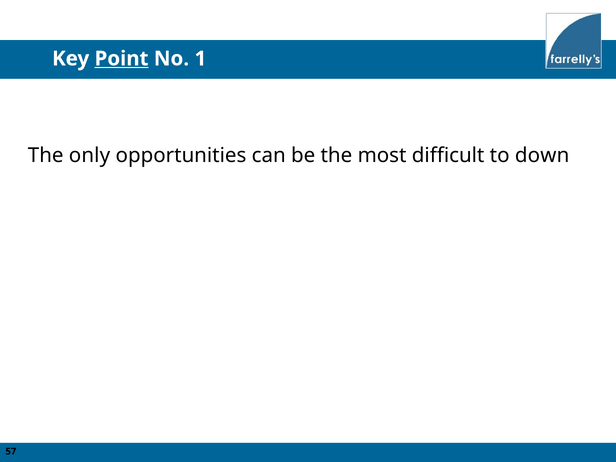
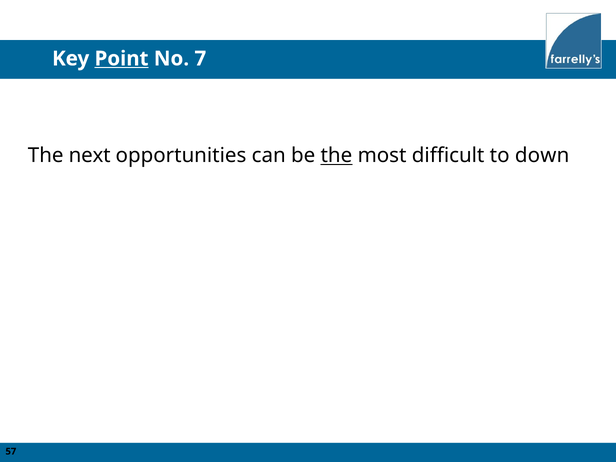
1: 1 -> 7
only: only -> next
the at (336, 156) underline: none -> present
